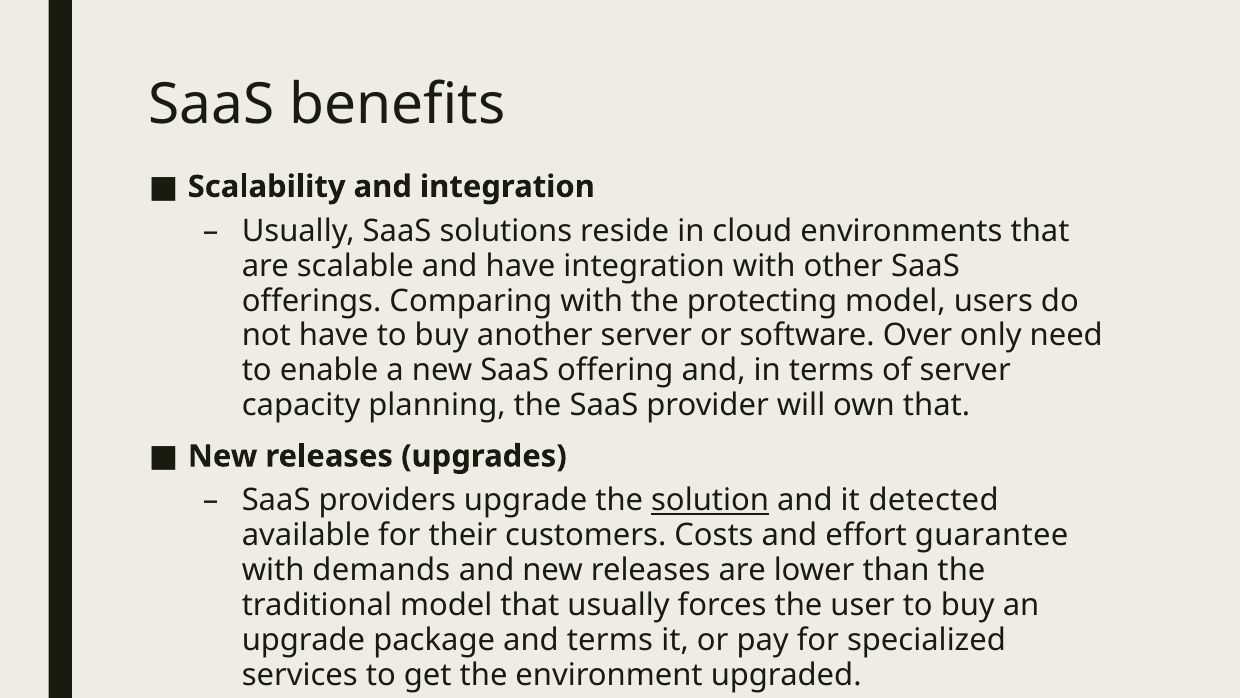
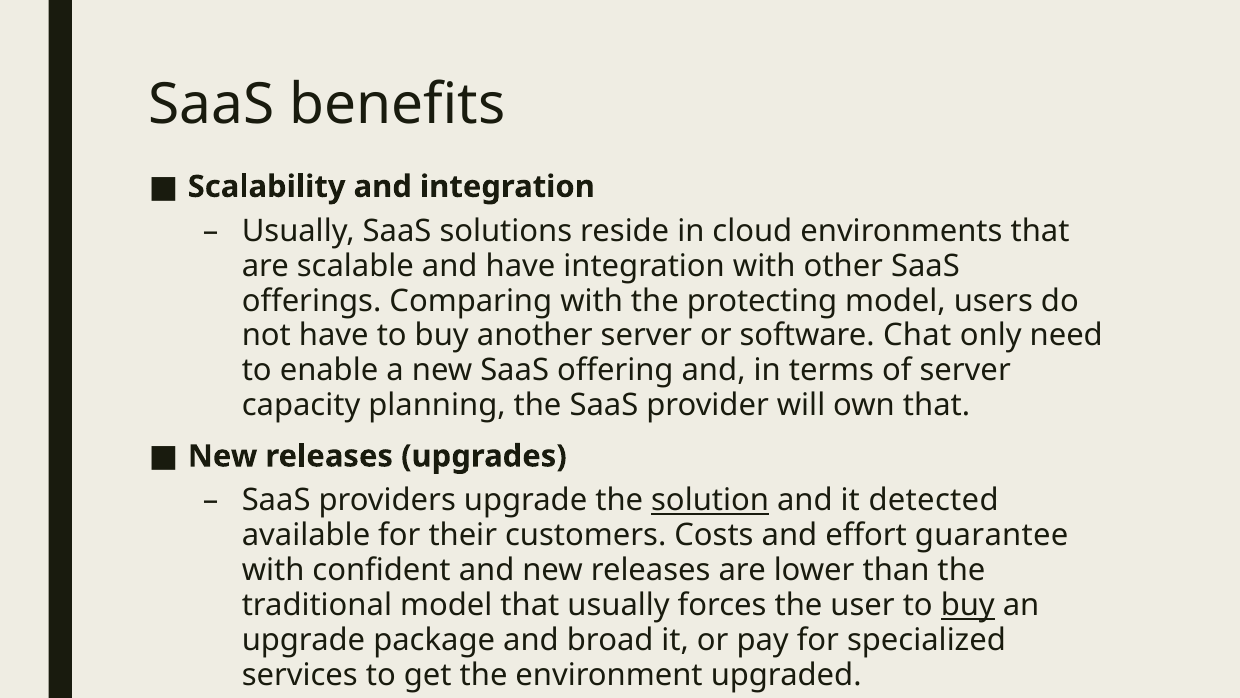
Over: Over -> Chat
demands: demands -> confident
buy at (968, 605) underline: none -> present
and terms: terms -> broad
